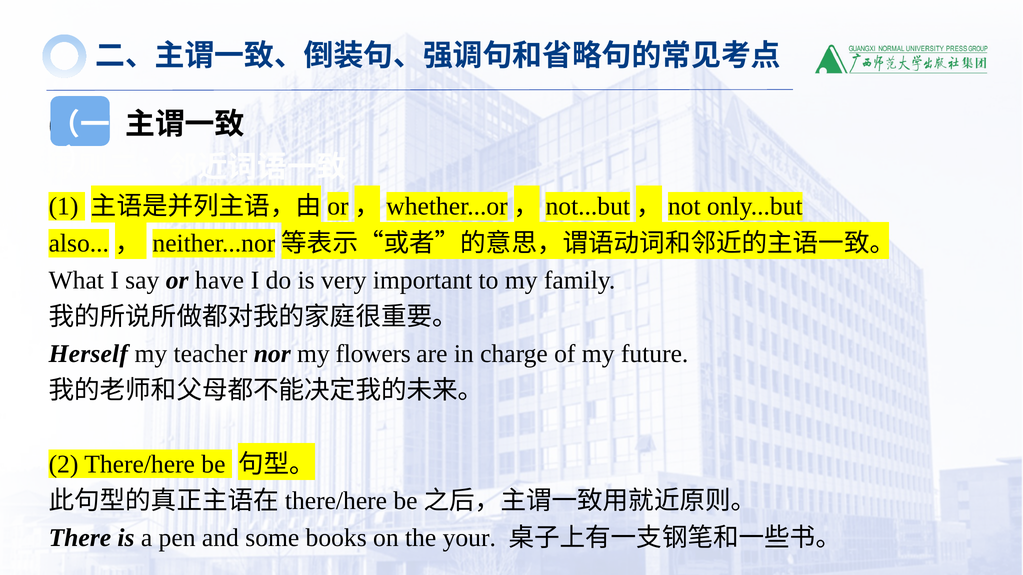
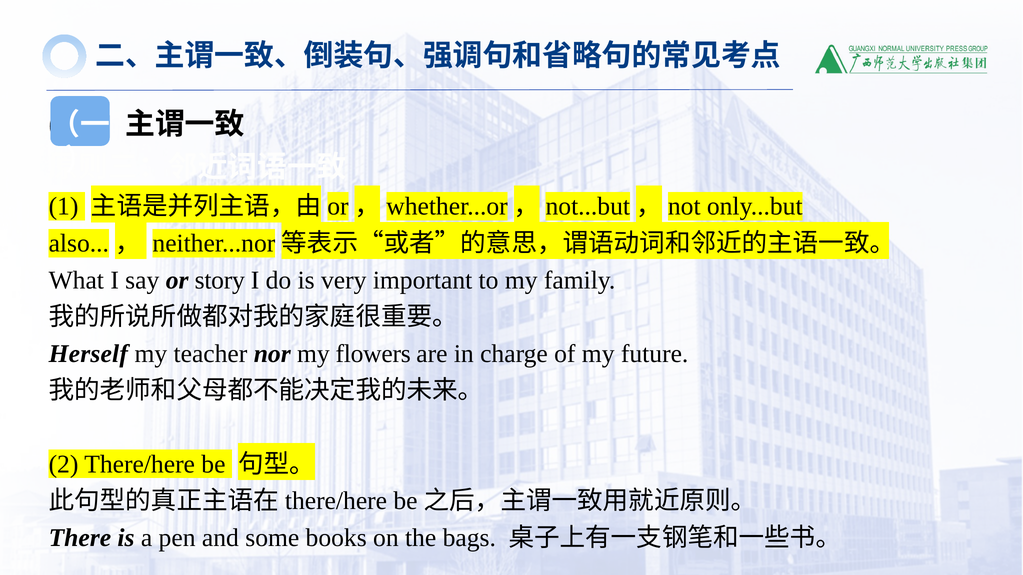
have: have -> story
your: your -> bags
